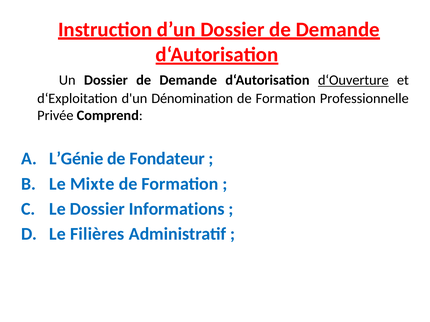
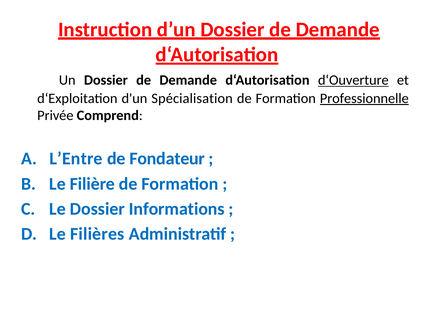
Dénomination: Dénomination -> Spécialisation
Professionnelle underline: none -> present
L’Génie: L’Génie -> L’Entre
Mixte: Mixte -> Filière
